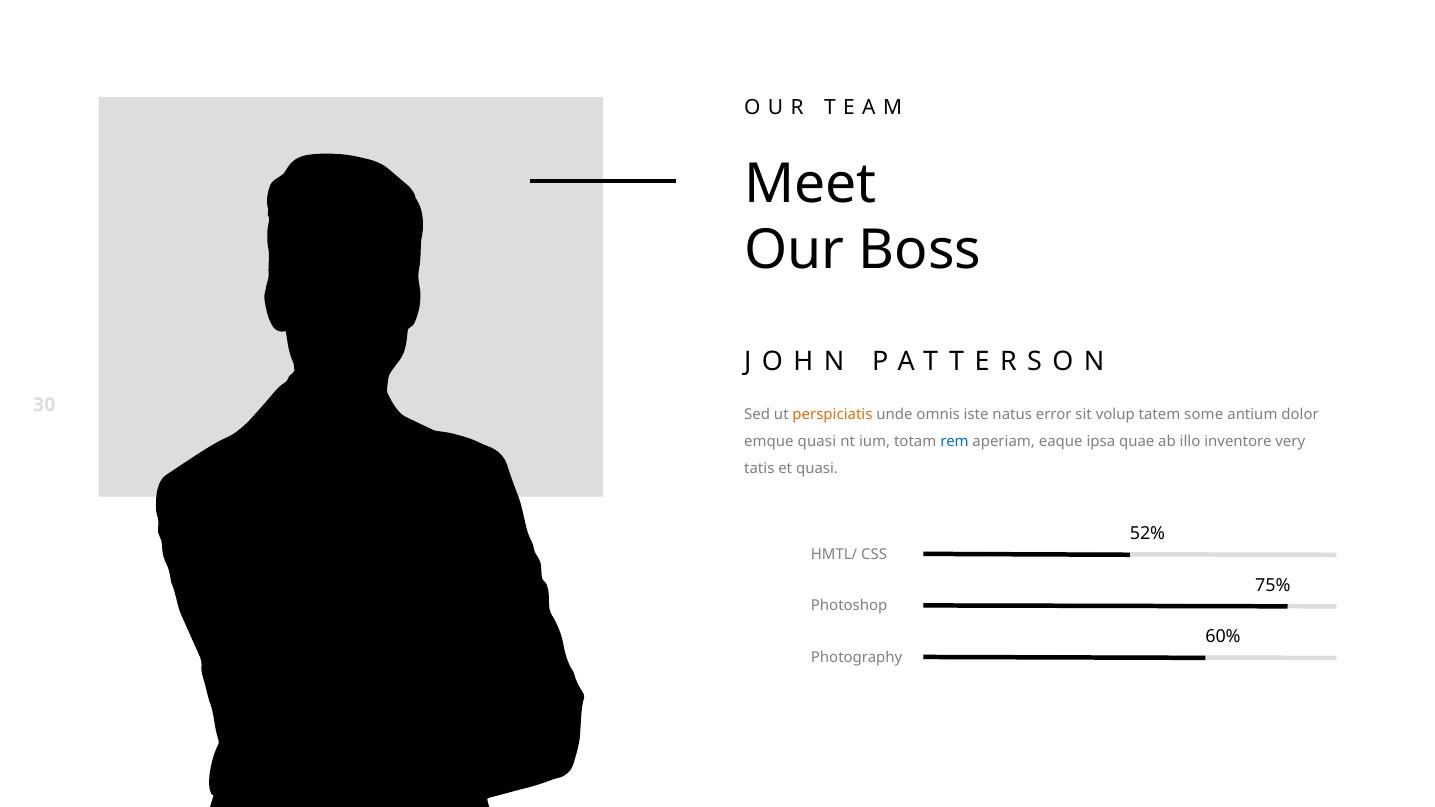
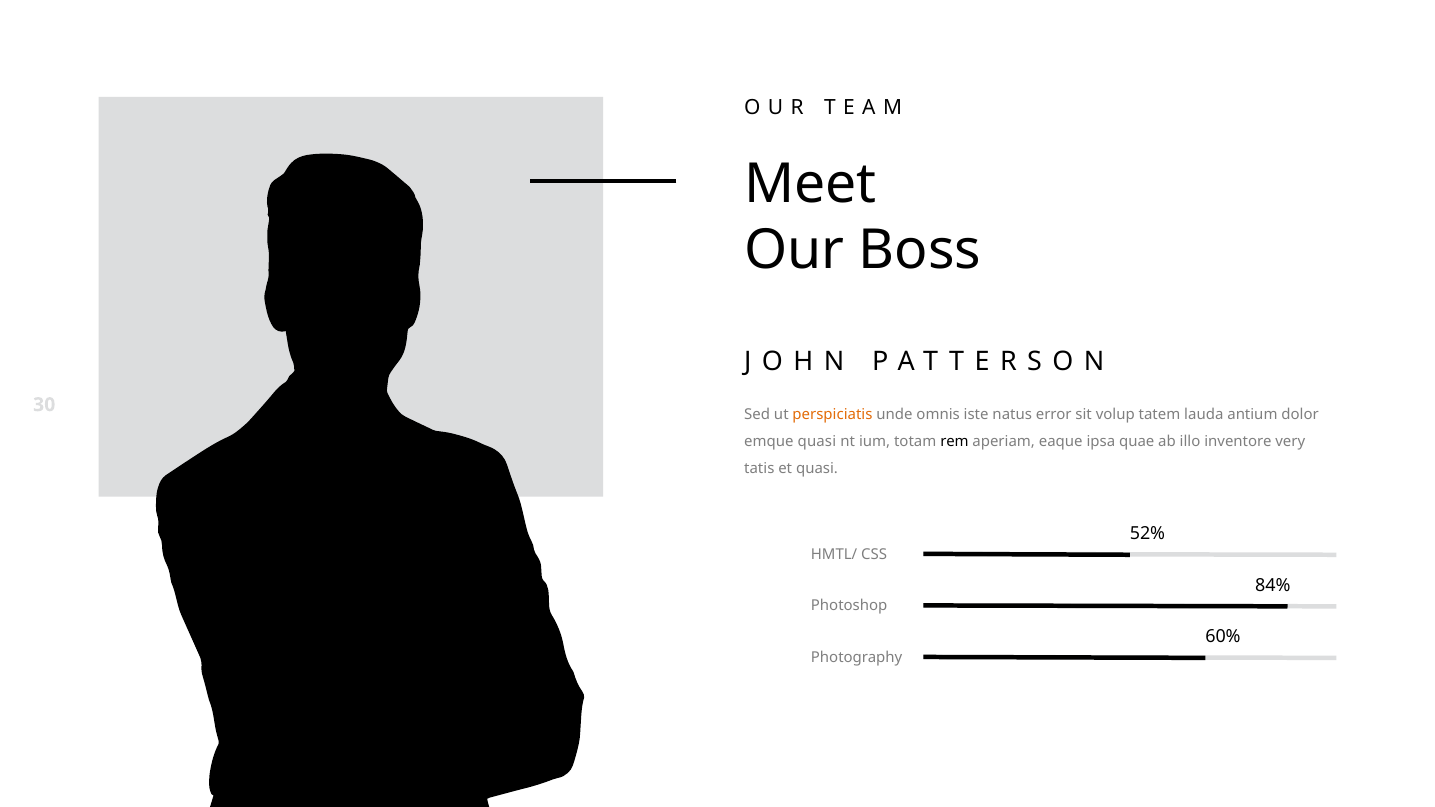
some: some -> lauda
rem colour: blue -> black
75%: 75% -> 84%
